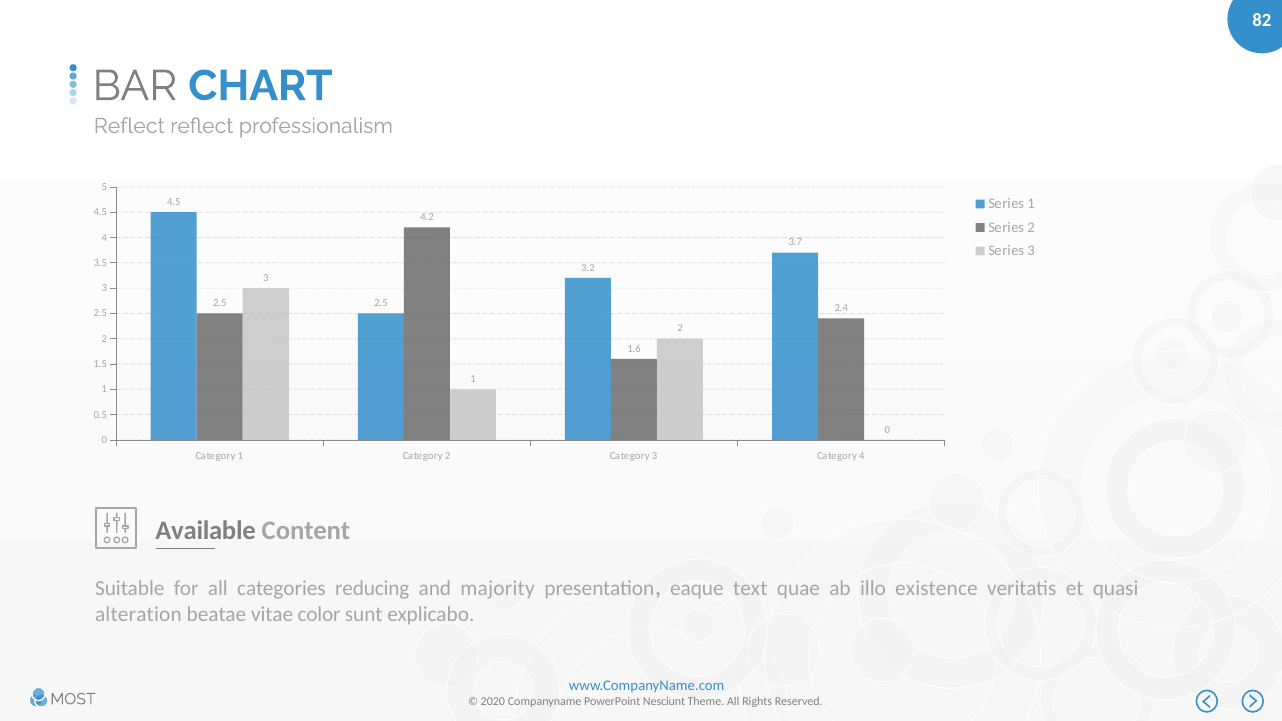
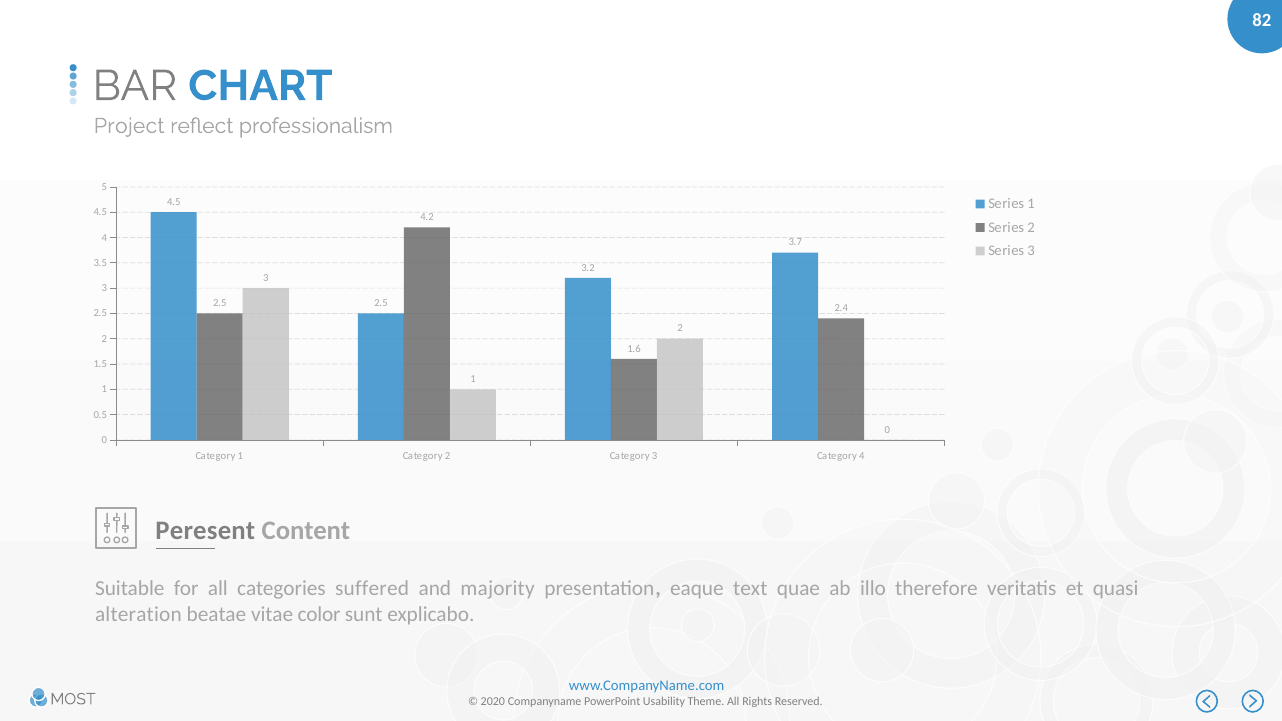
Reflect at (129, 126): Reflect -> Project
Available: Available -> Peresent
reducing: reducing -> suffered
existence: existence -> therefore
Nesciunt: Nesciunt -> Usability
